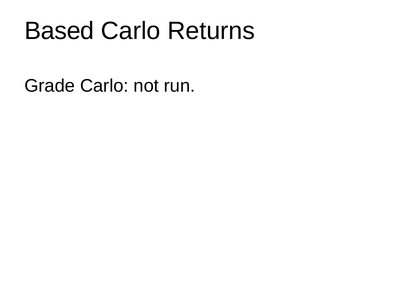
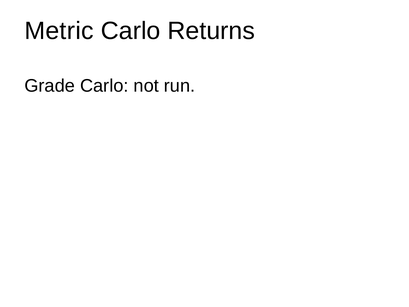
Based: Based -> Metric
